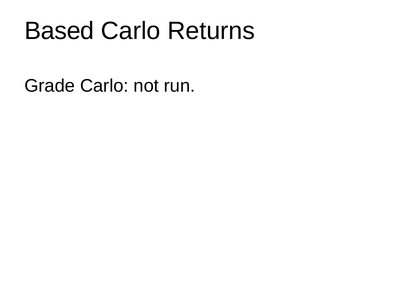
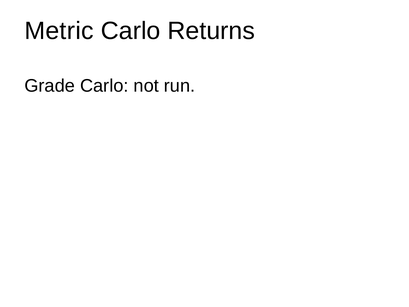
Based: Based -> Metric
